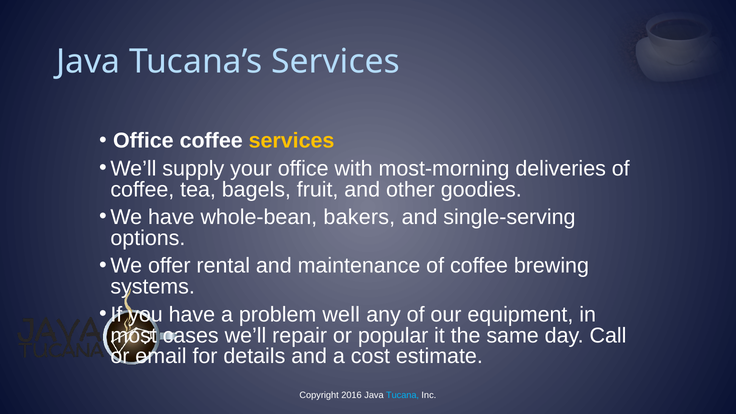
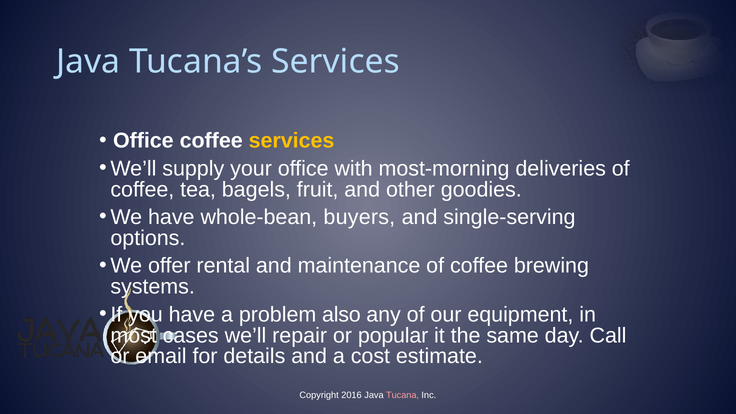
bakers: bakers -> buyers
well: well -> also
Tucana colour: light blue -> pink
